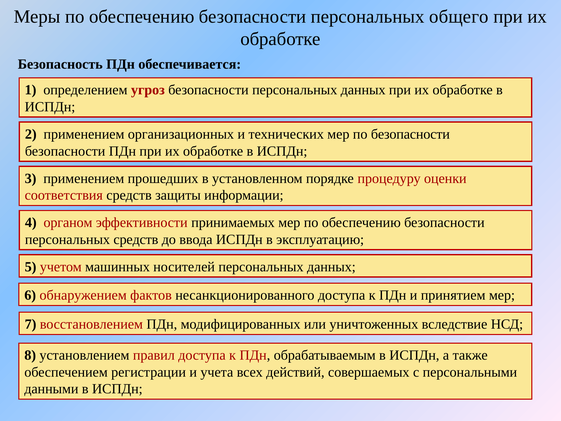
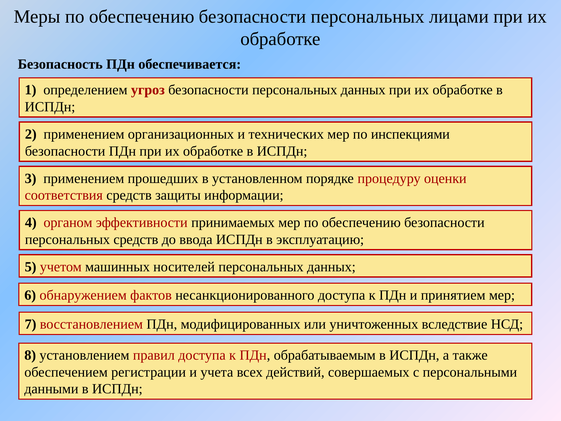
общего: общего -> лицами
по безопасности: безопасности -> инспекциями
